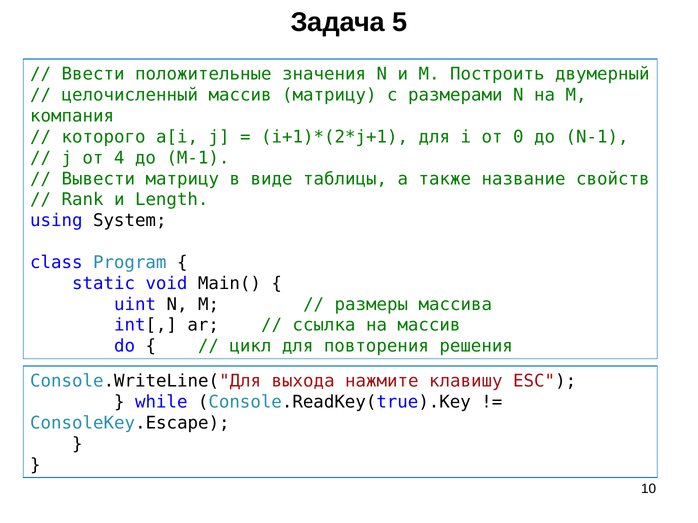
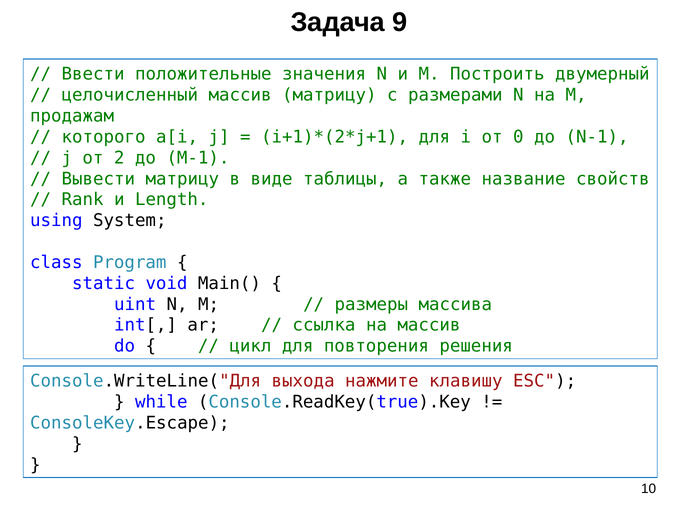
5: 5 -> 9
компания: компания -> продажам
4: 4 -> 2
